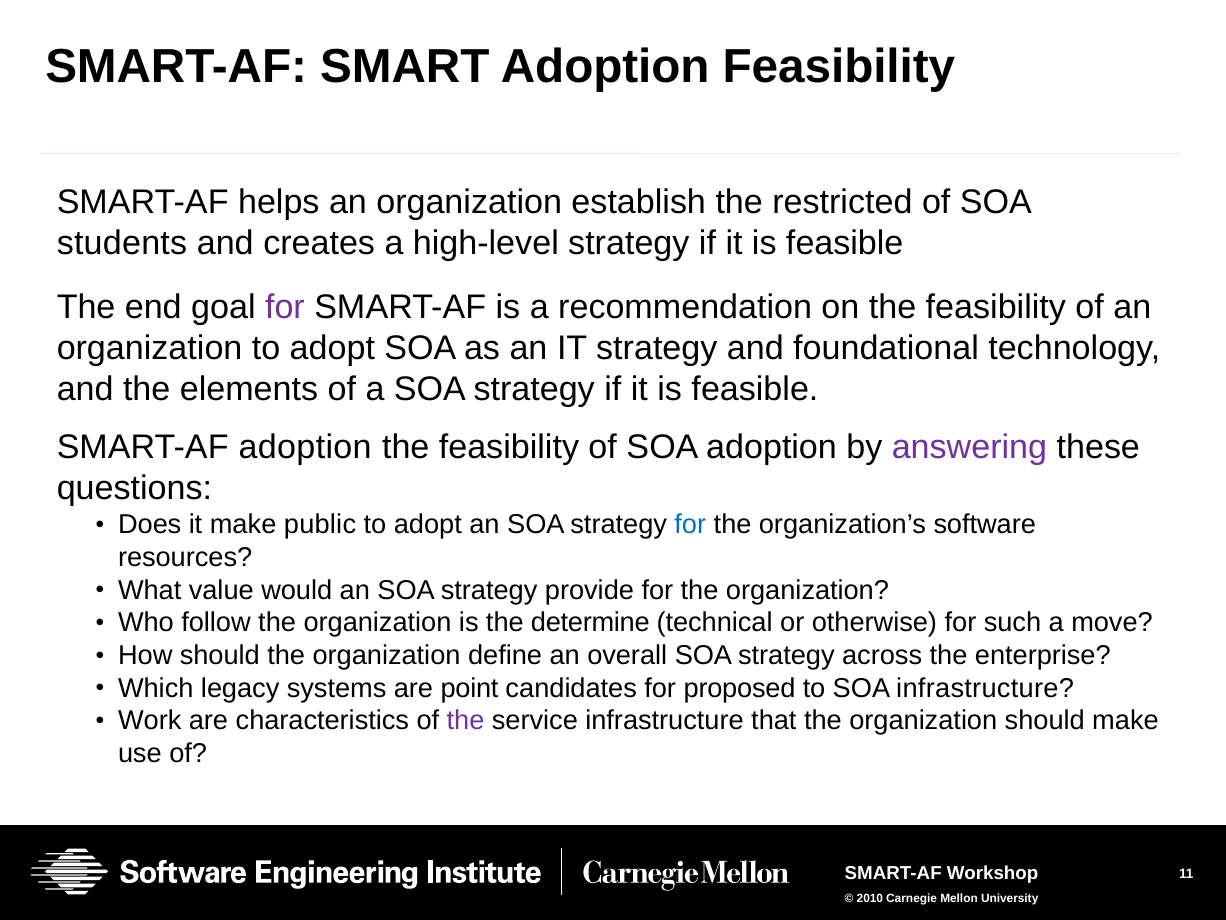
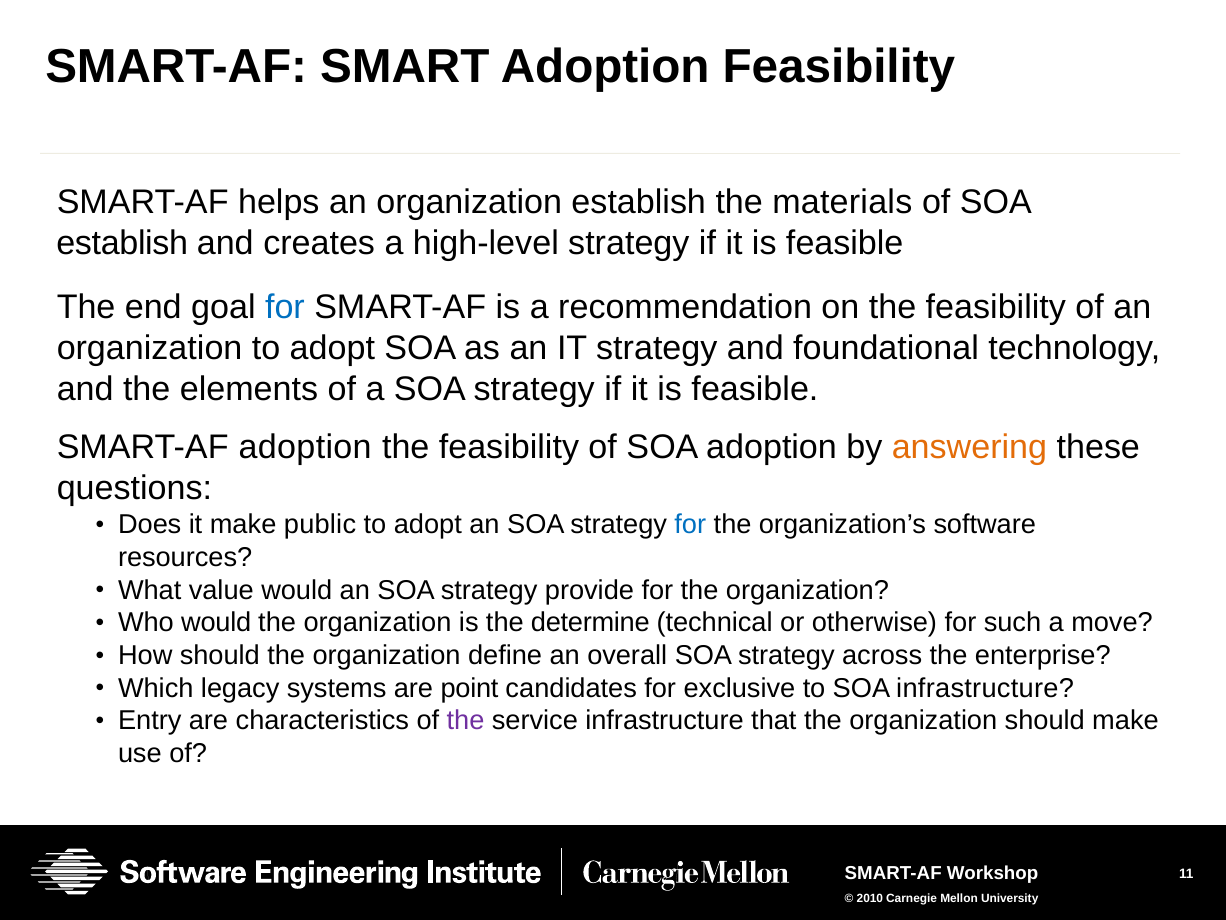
restricted: restricted -> materials
students at (122, 243): students -> establish
for at (285, 308) colour: purple -> blue
answering colour: purple -> orange
Who follow: follow -> would
proposed: proposed -> exclusive
Work: Work -> Entry
